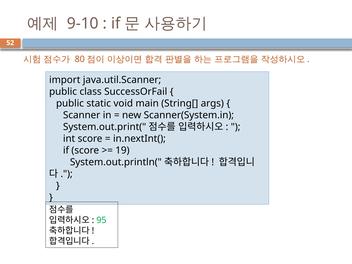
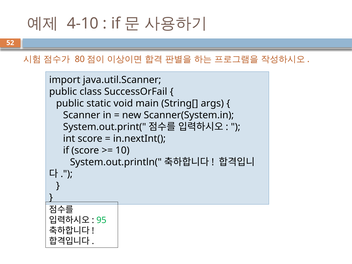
9-10: 9-10 -> 4-10
19: 19 -> 10
